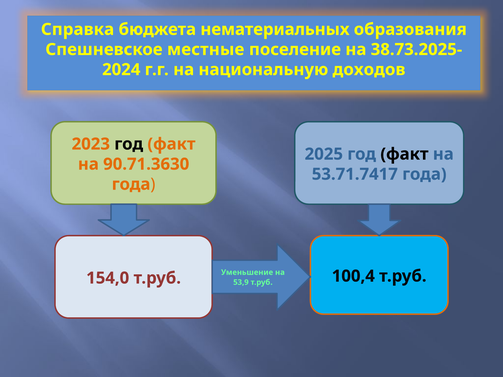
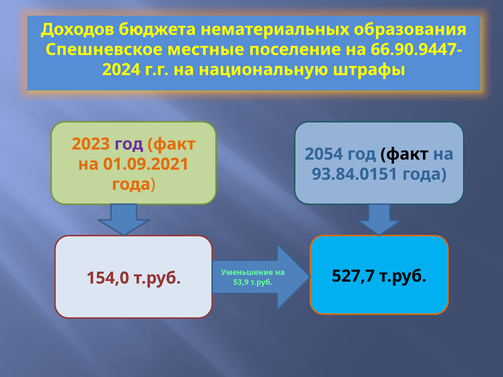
Справка: Справка -> Доходов
38.73.2025-: 38.73.2025- -> 66.90.9447-
доходов: доходов -> штрафы
год at (129, 144) colour: black -> purple
2025: 2025 -> 2054
90.71.3630: 90.71.3630 -> 01.09.2021
53.71.7417: 53.71.7417 -> 93.84.0151
100,4: 100,4 -> 527,7
